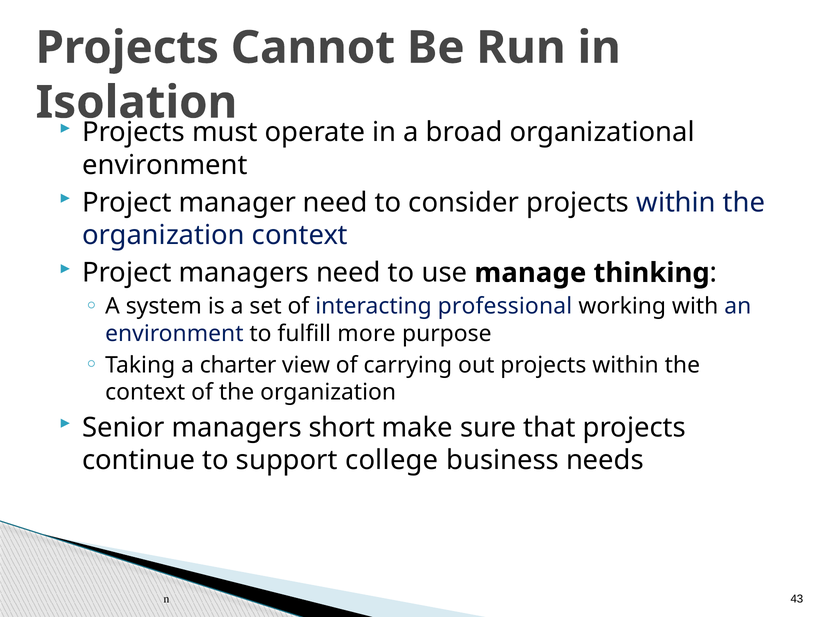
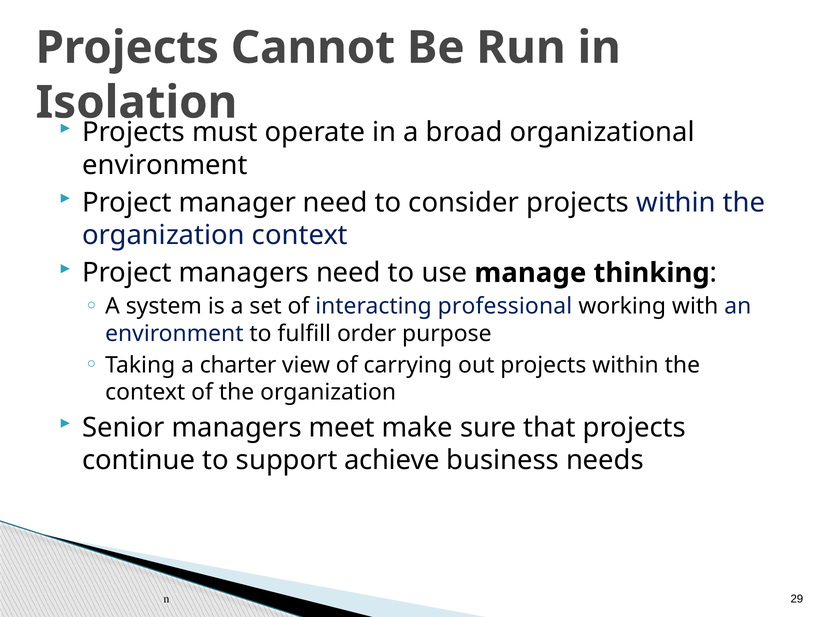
more: more -> order
short: short -> meet
college: college -> achieve
43: 43 -> 29
